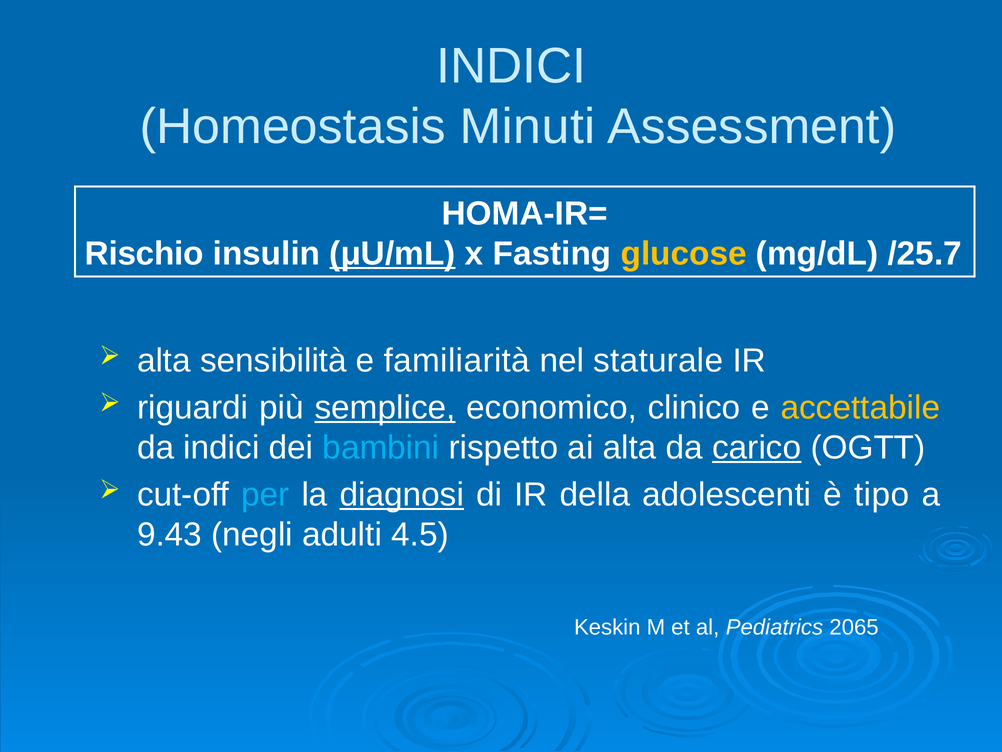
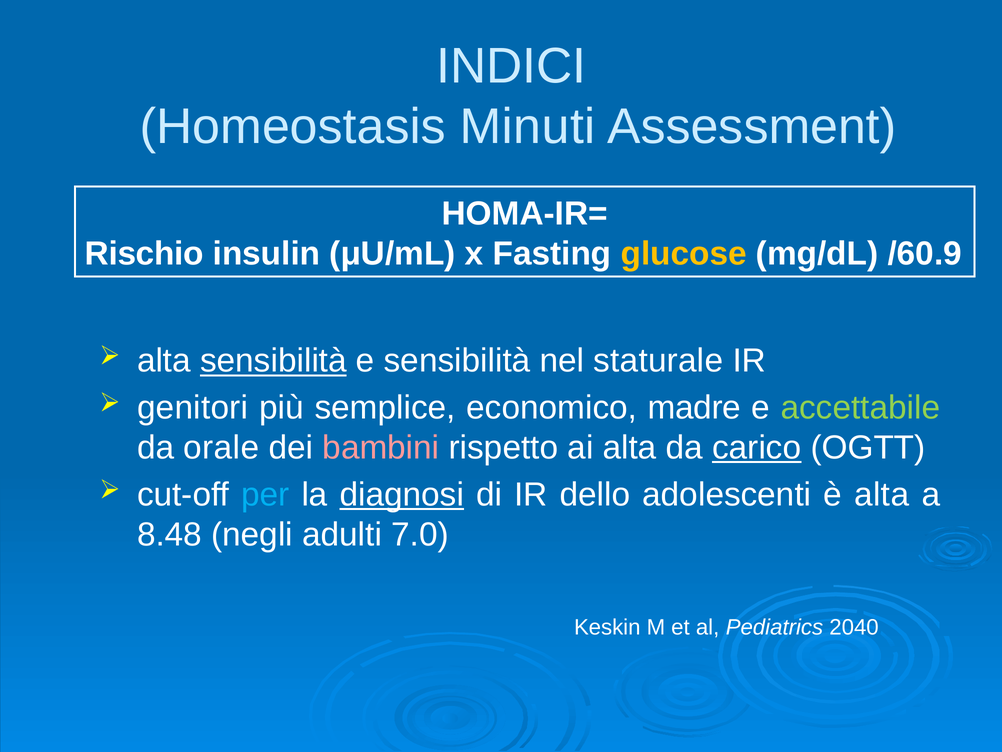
μU/mL underline: present -> none
/25.7: /25.7 -> /60.9
sensibilità at (273, 361) underline: none -> present
e familiarità: familiarità -> sensibilità
riguardi: riguardi -> genitori
semplice underline: present -> none
clinico: clinico -> madre
accettabile colour: yellow -> light green
da indici: indici -> orale
bambini colour: light blue -> pink
della: della -> dello
è tipo: tipo -> alta
9.43: 9.43 -> 8.48
4.5: 4.5 -> 7.0
2065: 2065 -> 2040
